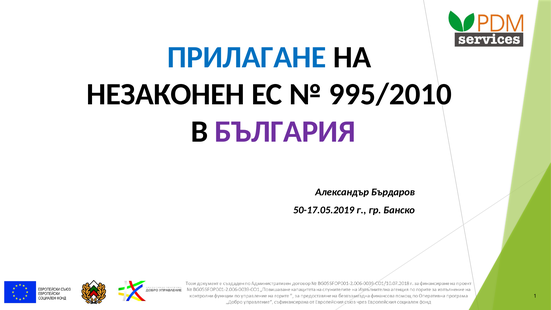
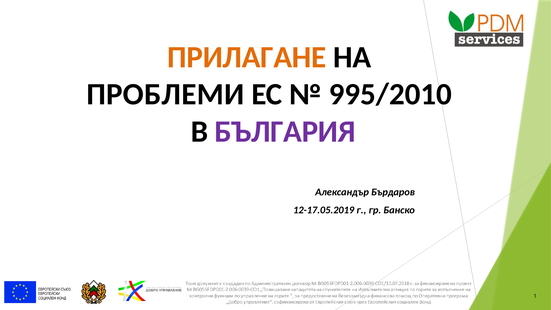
ПРИЛАГАНЕ colour: blue -> orange
НЕЗАКОНЕН: НЕЗАКОНЕН -> ПРОБЛЕМИ
50-17.05.2019: 50-17.05.2019 -> 12-17.05.2019
